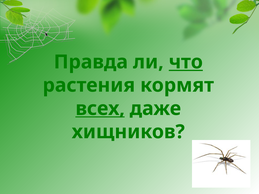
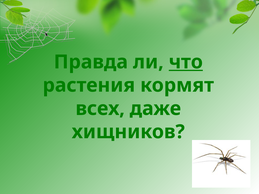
всех underline: present -> none
